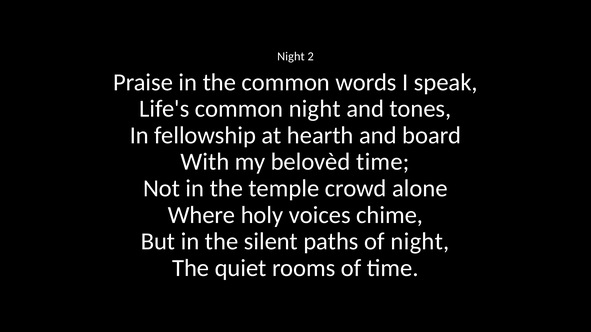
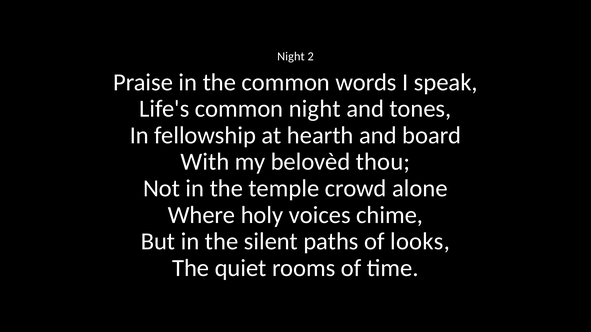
belovèd time: time -> thou
of night: night -> looks
